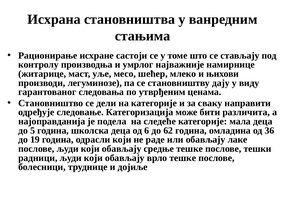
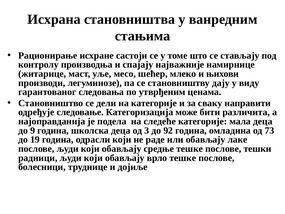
умрлог: умрлог -> спајају
5: 5 -> 9
6: 6 -> 3
62: 62 -> 92
36: 36 -> 73
